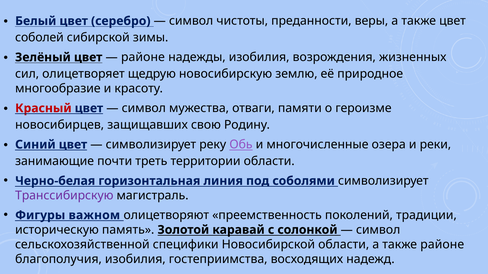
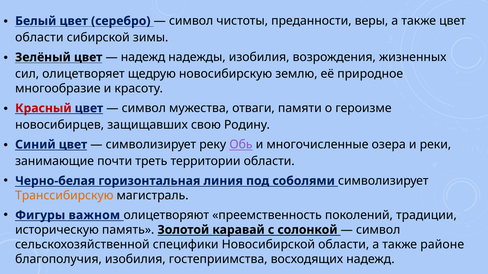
соболей at (39, 38): соболей -> области
районе at (143, 57): районе -> надежд
Транссибирскую colour: purple -> orange
